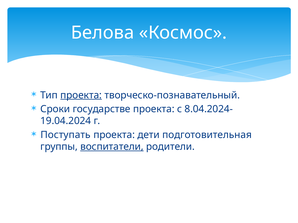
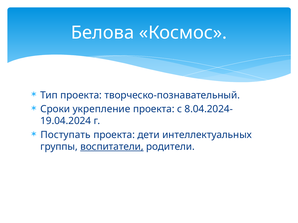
проекта at (81, 95) underline: present -> none
государстве: государстве -> укрепление
подготовительная: подготовительная -> интеллектуальных
